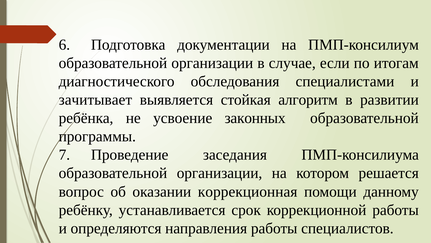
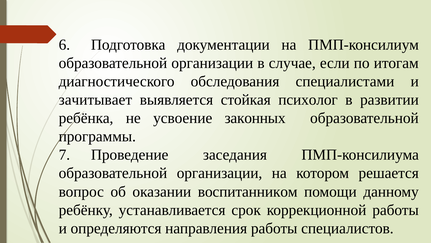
алгоритм: алгоритм -> психолог
коррекционная: коррекционная -> воспитанником
